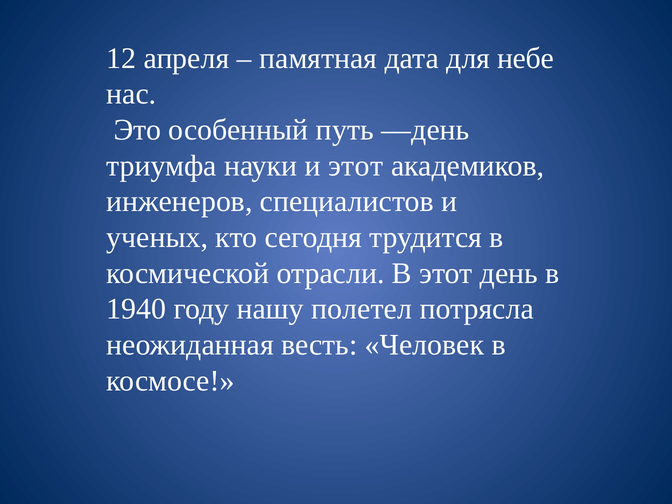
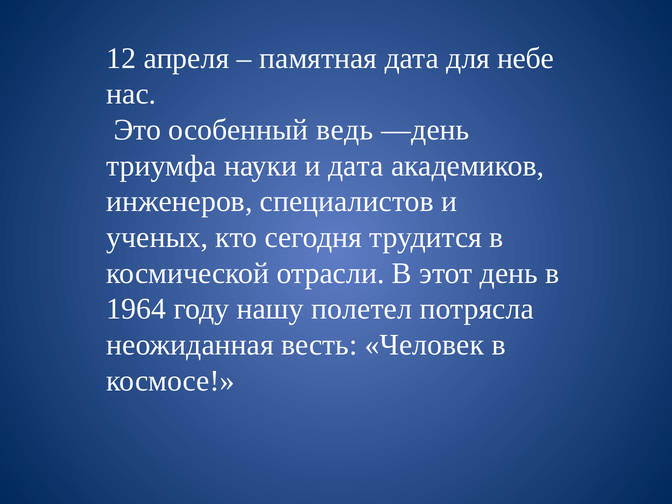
путь: путь -> ведь
и этот: этот -> дата
1940: 1940 -> 1964
